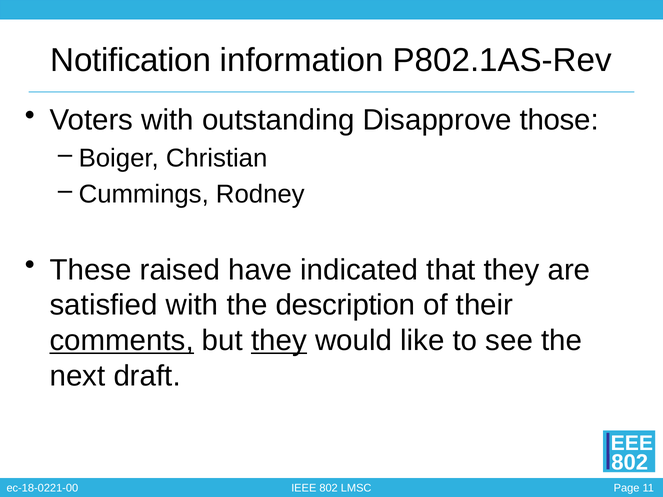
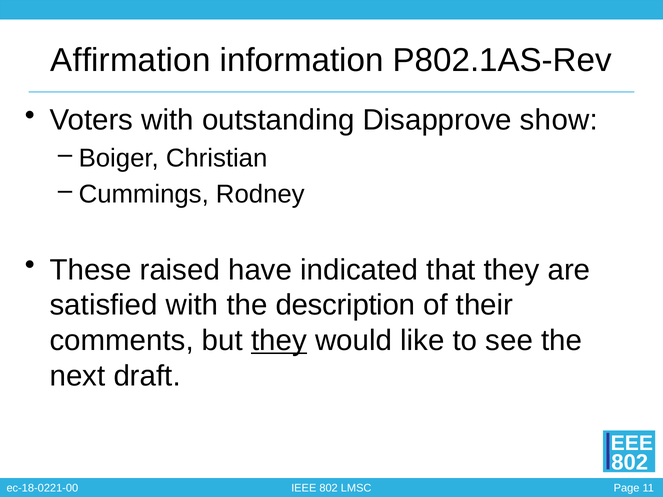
Notification: Notification -> Affirmation
those: those -> show
comments underline: present -> none
